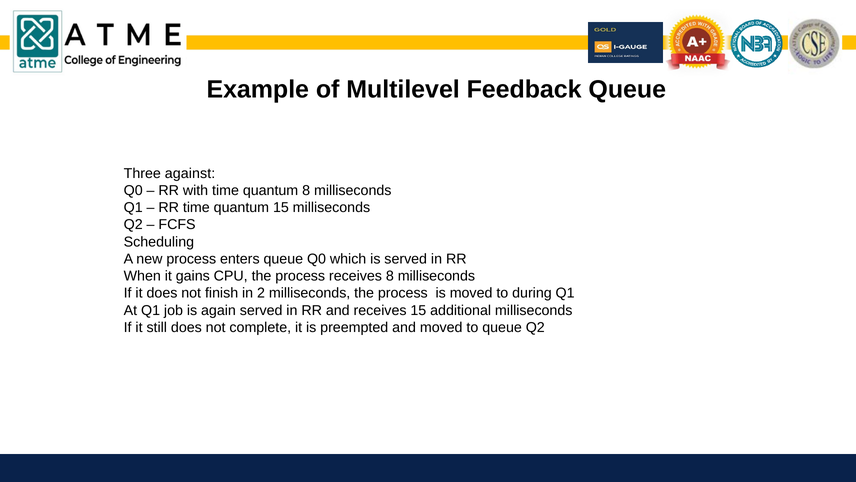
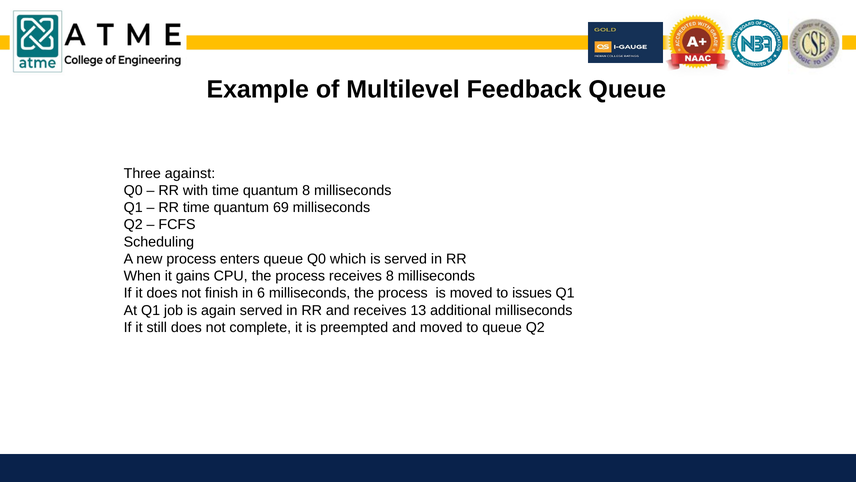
quantum 15: 15 -> 69
2: 2 -> 6
during: during -> issues
receives 15: 15 -> 13
